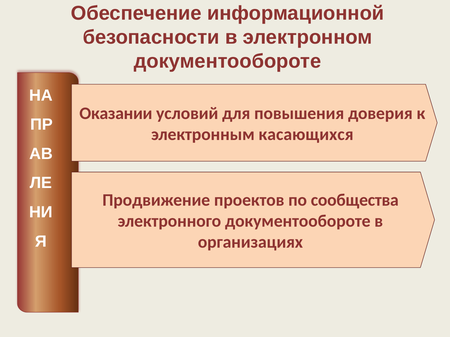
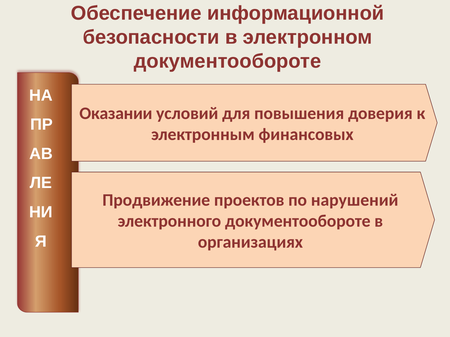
касающихся: касающихся -> финансовых
сообщества: сообщества -> нарушений
